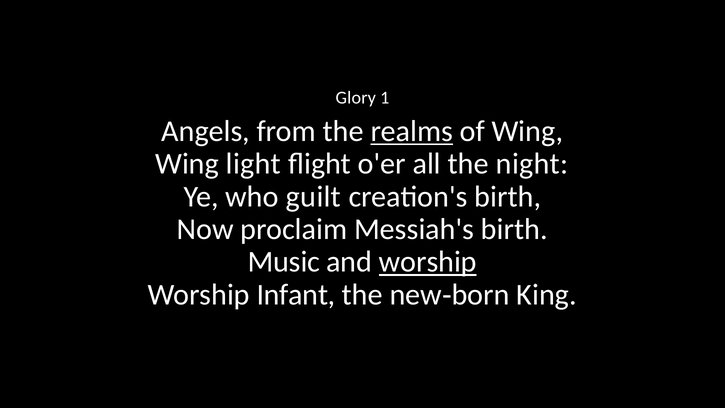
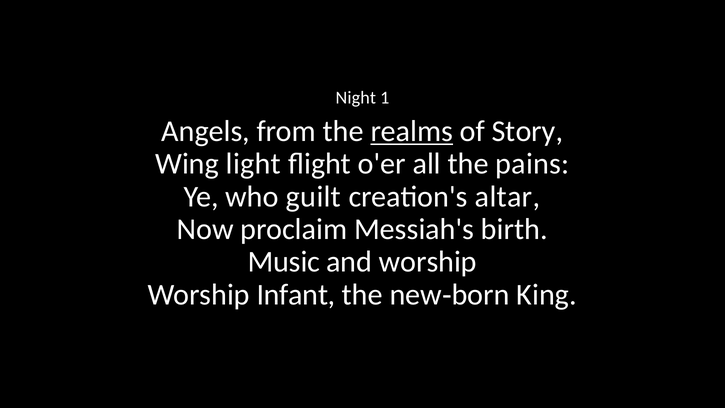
Glory: Glory -> Night
of Wing: Wing -> Story
night: night -> pains
creation's birth: birth -> altar
worship at (428, 262) underline: present -> none
